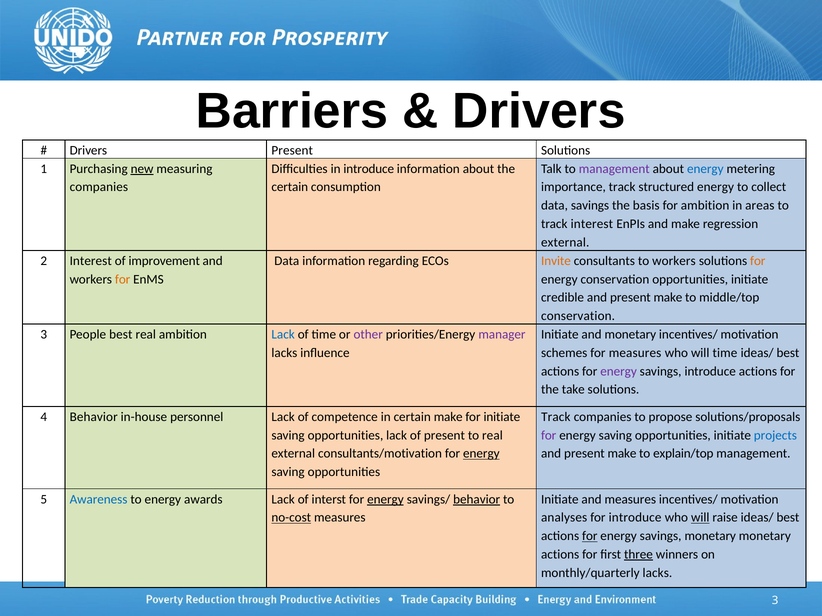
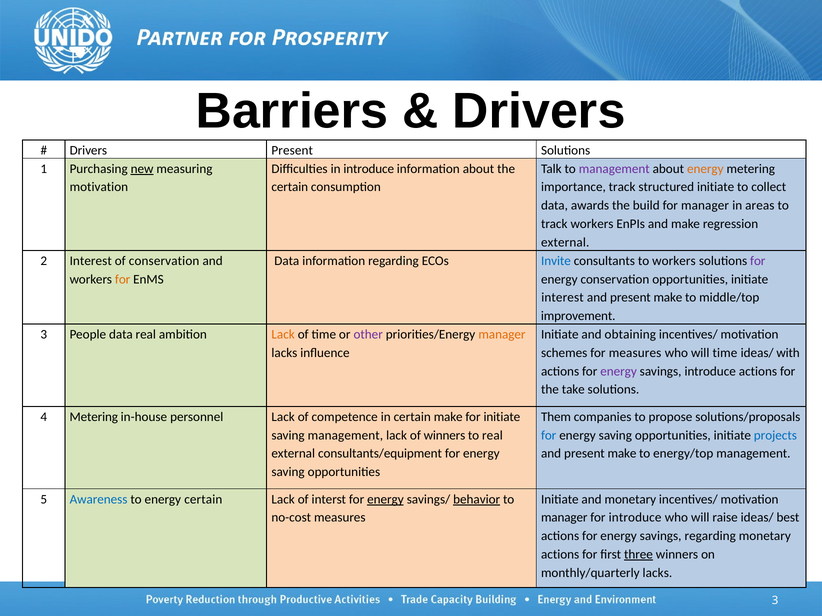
energy at (705, 169) colour: blue -> orange
companies at (99, 187): companies -> motivation
structured energy: energy -> initiate
data savings: savings -> awards
basis: basis -> build
for ambition: ambition -> manager
track interest: interest -> workers
of improvement: improvement -> conservation
Invite colour: orange -> blue
for at (758, 261) colour: orange -> purple
credible at (563, 298): credible -> interest
conservation at (578, 316): conservation -> improvement
People best: best -> data
Lack at (283, 335) colour: blue -> orange
manager at (502, 335) colour: purple -> orange
and monetary: monetary -> obtaining
best at (788, 353): best -> with
4 Behavior: Behavior -> Metering
Track at (556, 417): Track -> Them
opportunities at (345, 436): opportunities -> management
of present: present -> winners
for at (549, 436) colour: purple -> blue
consultants/motivation: consultants/motivation -> consultants/equipment
energy at (481, 454) underline: present -> none
explain/top: explain/top -> energy/top
energy awards: awards -> certain
and measures: measures -> monetary
no-cost underline: present -> none
analyses at (564, 518): analyses -> manager
will at (700, 518) underline: present -> none
for at (590, 537) underline: present -> none
savings monetary: monetary -> regarding
